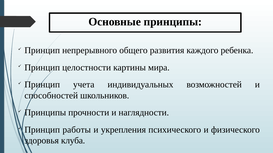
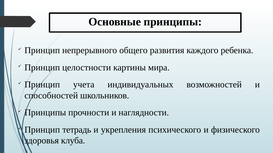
работы: работы -> тетрадь
